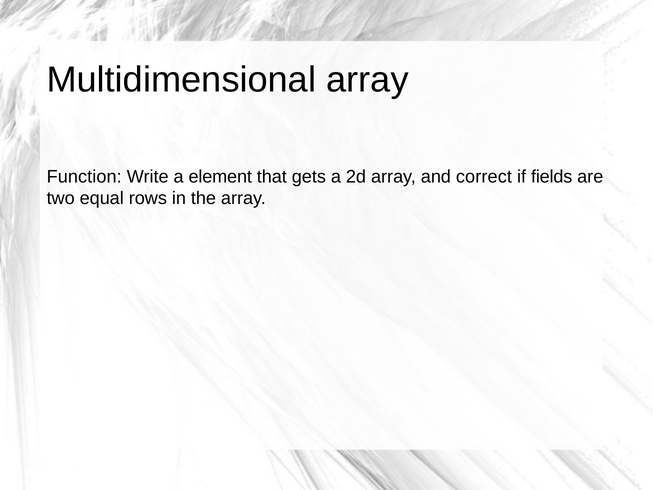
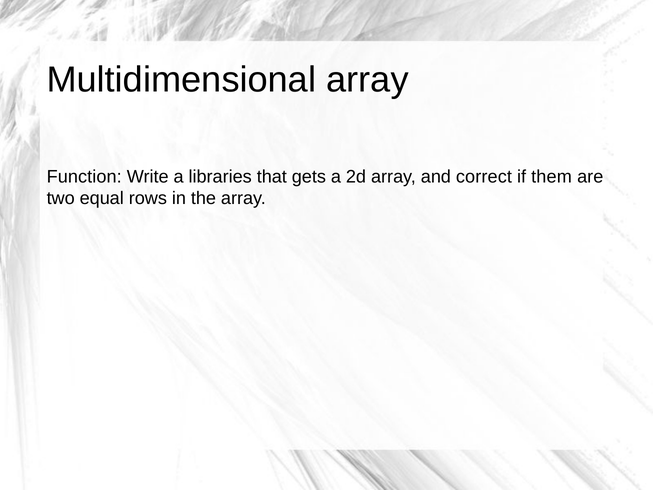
element: element -> libraries
fields: fields -> them
